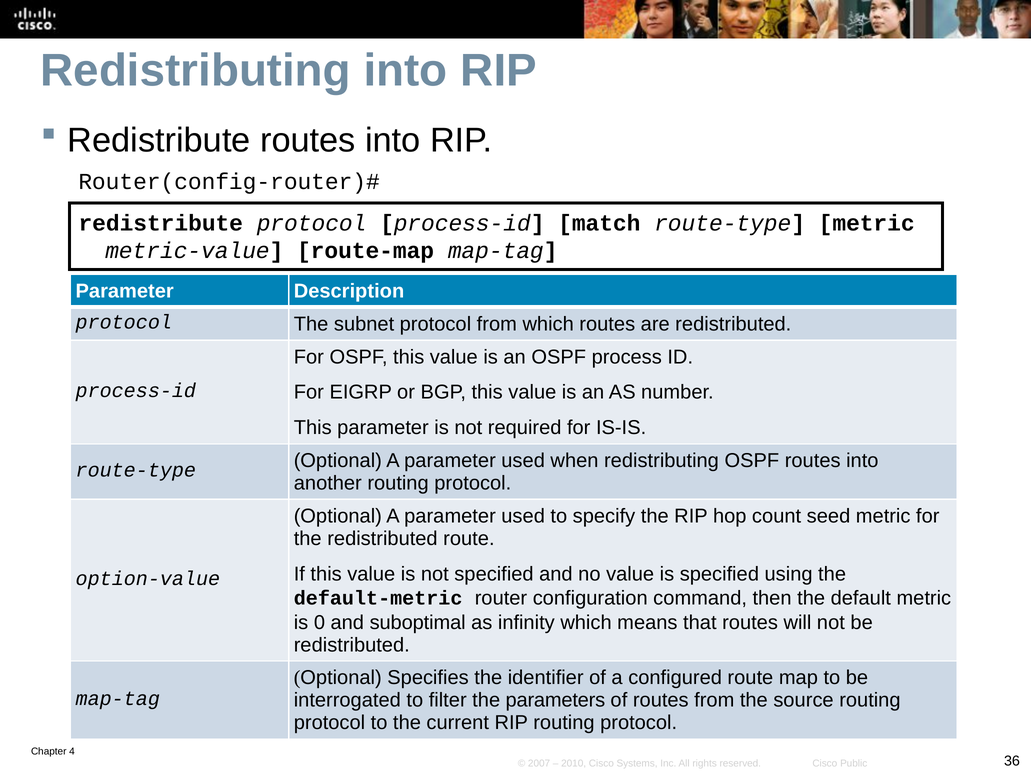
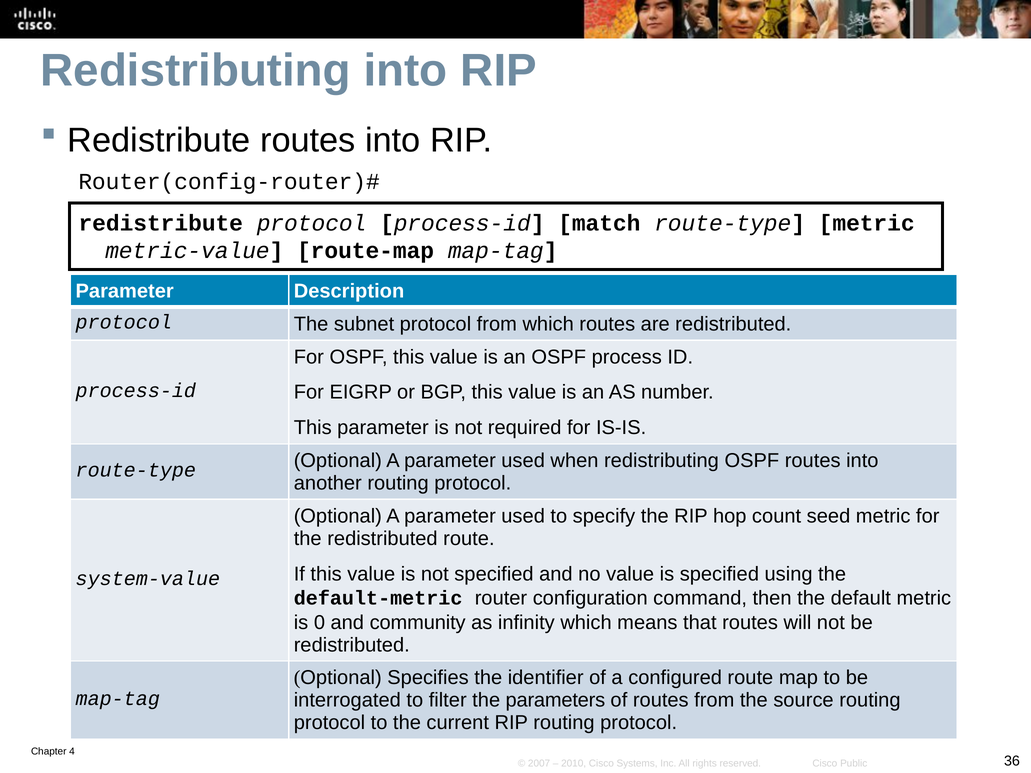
option-value: option-value -> system-value
suboptimal: suboptimal -> community
